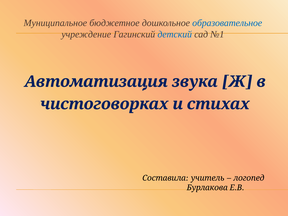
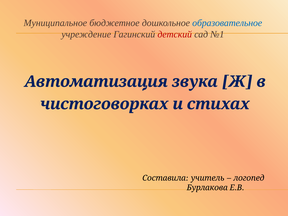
детский colour: blue -> red
